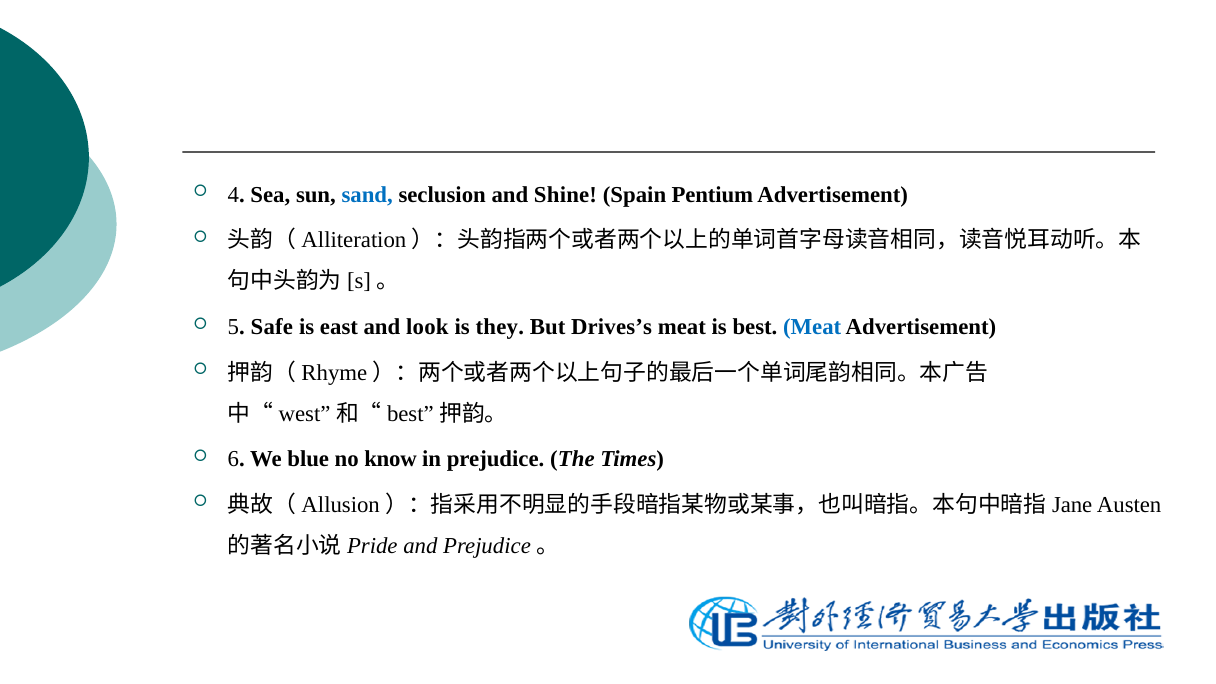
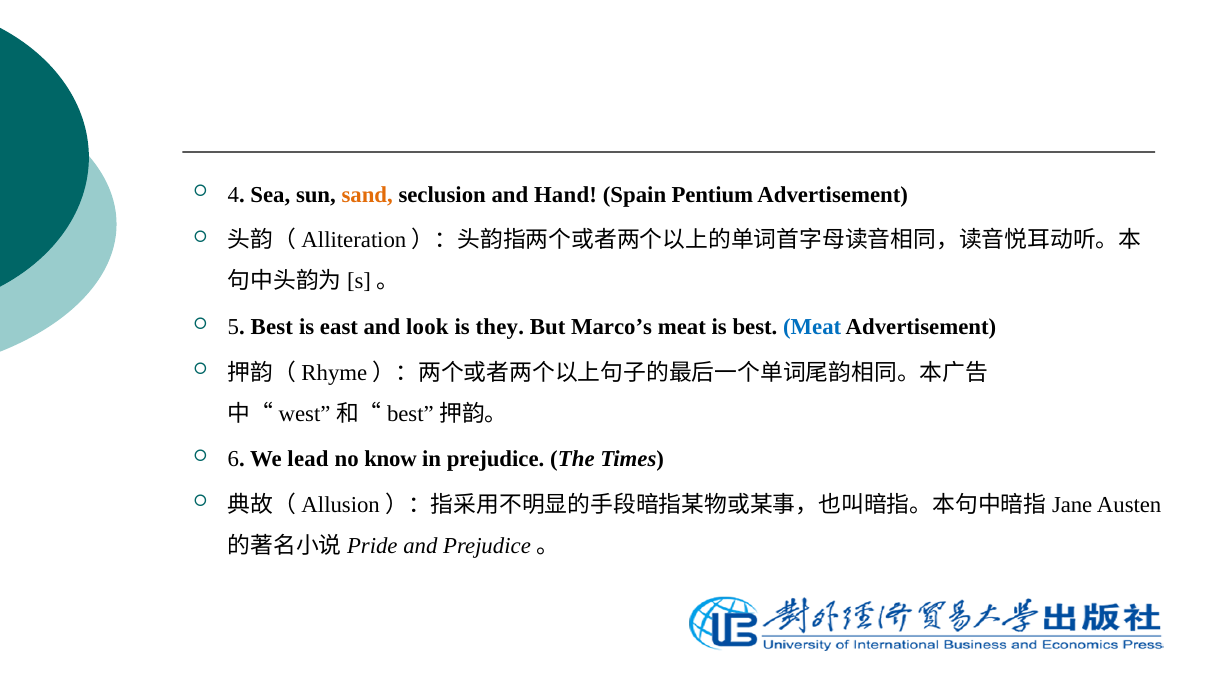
sand colour: blue -> orange
Shine: Shine -> Hand
5 Safe: Safe -> Best
Drives’s: Drives’s -> Marco’s
blue: blue -> lead
